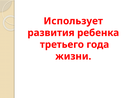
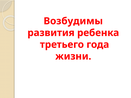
Использует: Использует -> Возбудимы
